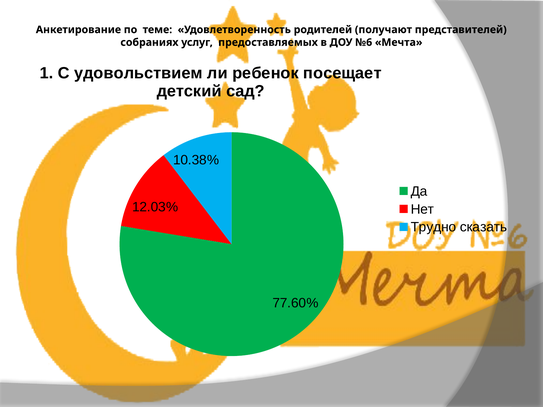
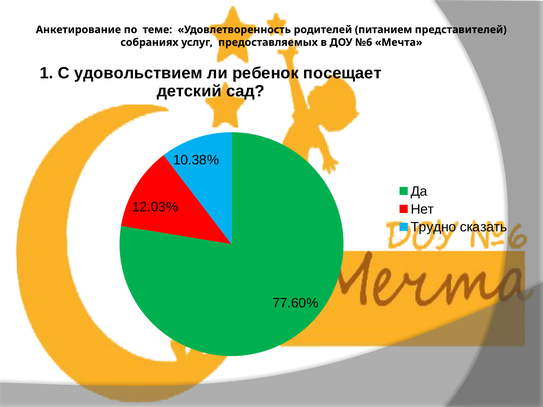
получают: получают -> питанием
